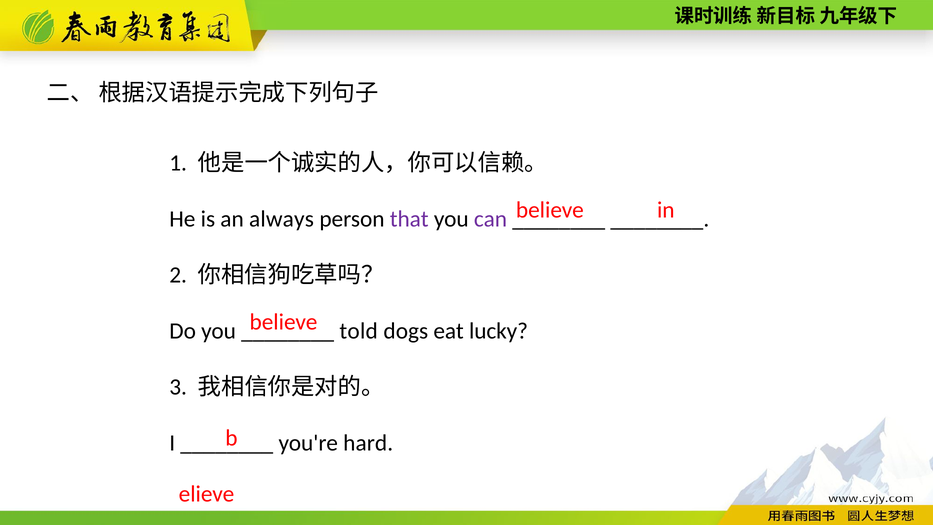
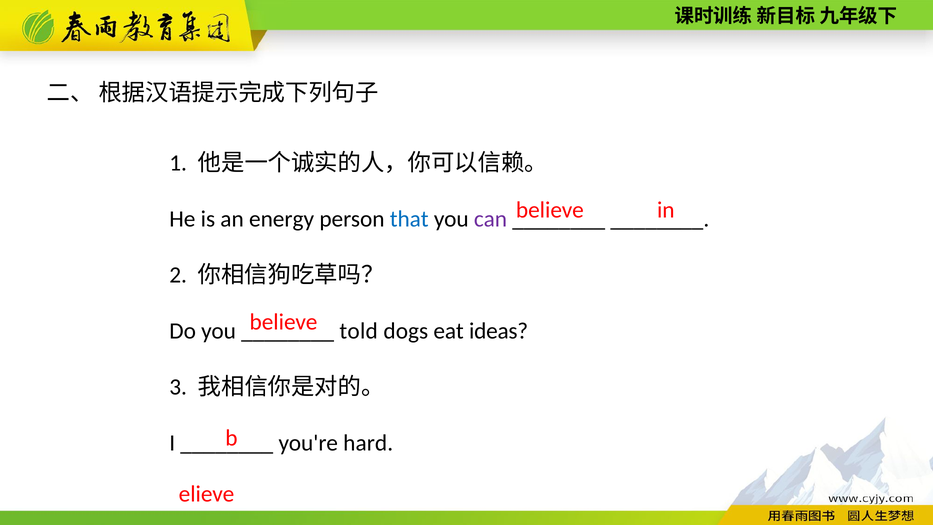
always: always -> energy
that colour: purple -> blue
lucky: lucky -> ideas
